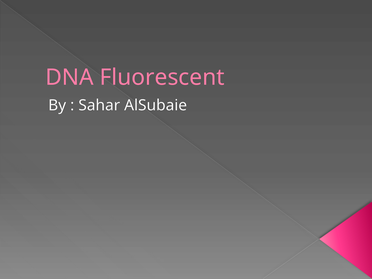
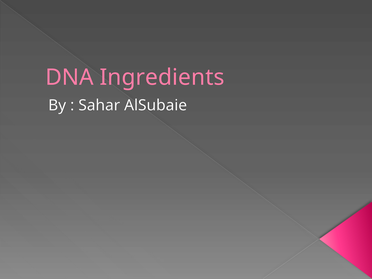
Fluorescent: Fluorescent -> Ingredients
